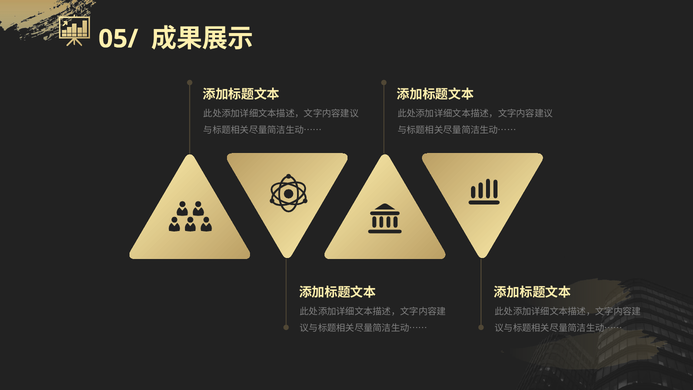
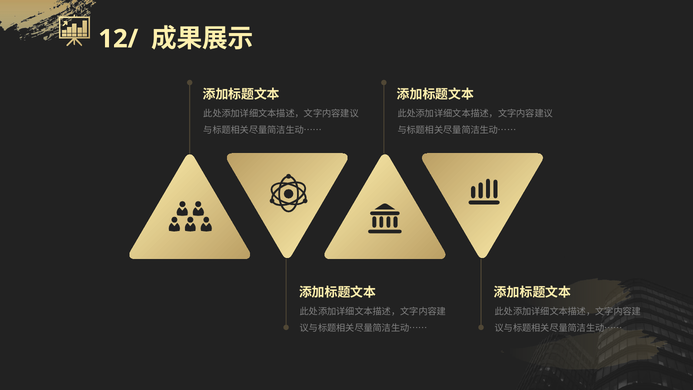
05/: 05/ -> 12/
